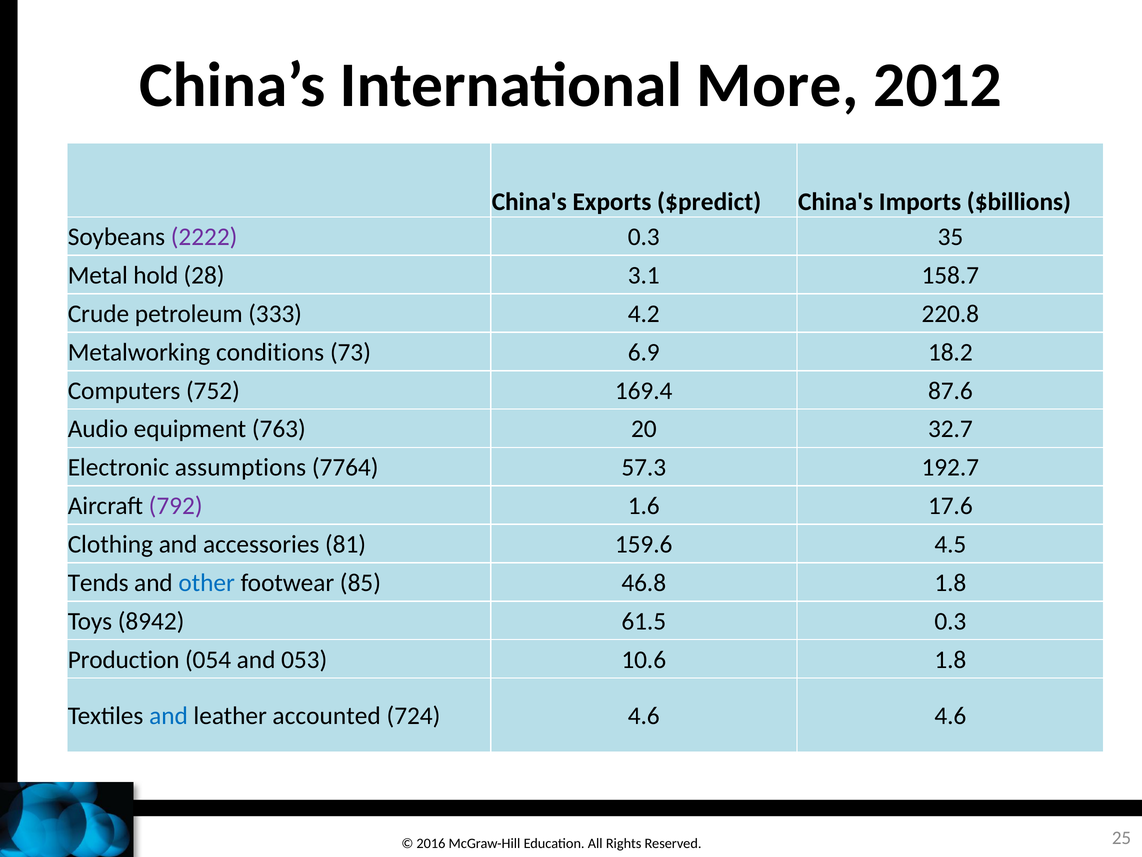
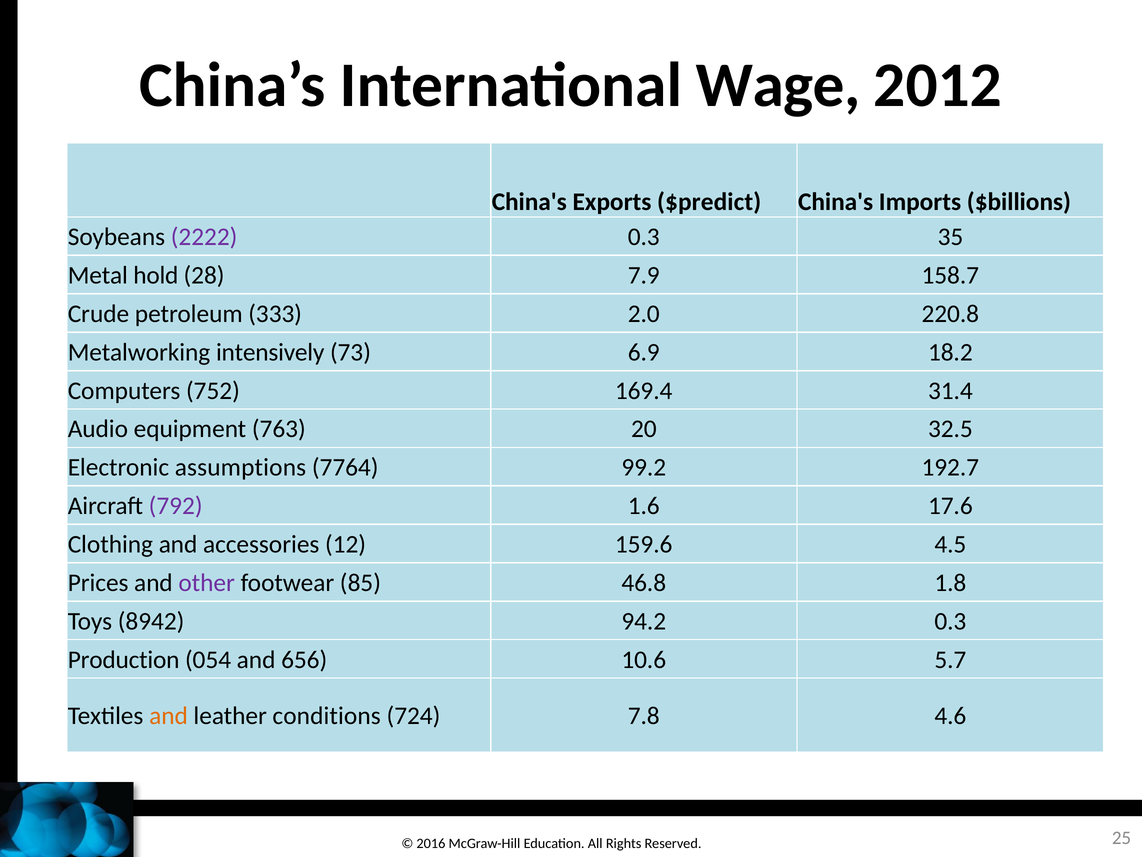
More: More -> Wage
3.1: 3.1 -> 7.9
4.2: 4.2 -> 2.0
conditions: conditions -> intensively
87.6: 87.6 -> 31.4
32.7: 32.7 -> 32.5
57.3: 57.3 -> 99.2
81: 81 -> 12
Tends: Tends -> Prices
other colour: blue -> purple
61.5: 61.5 -> 94.2
053: 053 -> 656
10.6 1.8: 1.8 -> 5.7
and at (168, 715) colour: blue -> orange
accounted: accounted -> conditions
724 4.6: 4.6 -> 7.8
